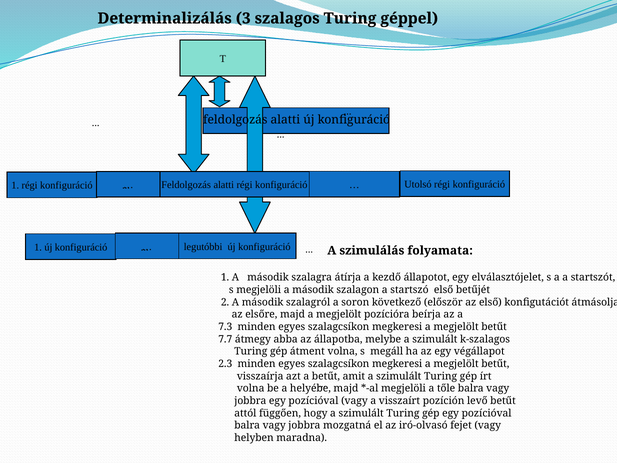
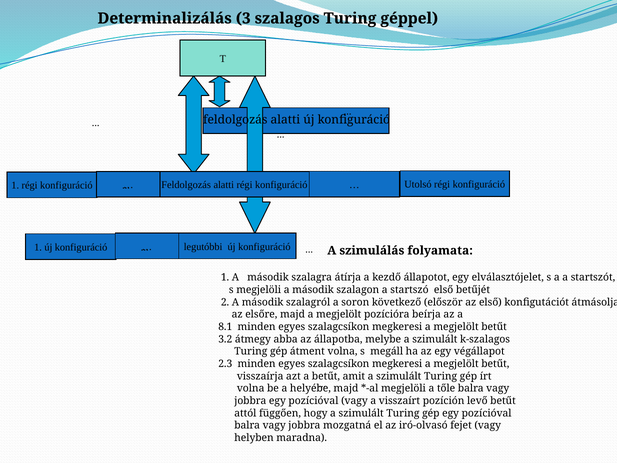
7.3: 7.3 -> 8.1
7.7: 7.7 -> 3.2
